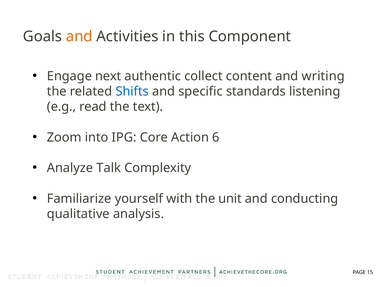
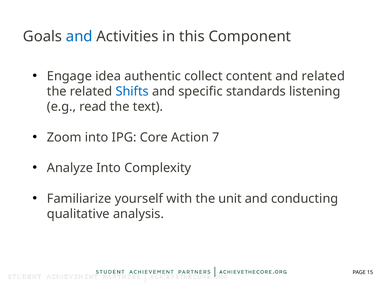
and at (79, 36) colour: orange -> blue
next: next -> idea
and writing: writing -> related
6: 6 -> 7
Analyze Talk: Talk -> Into
